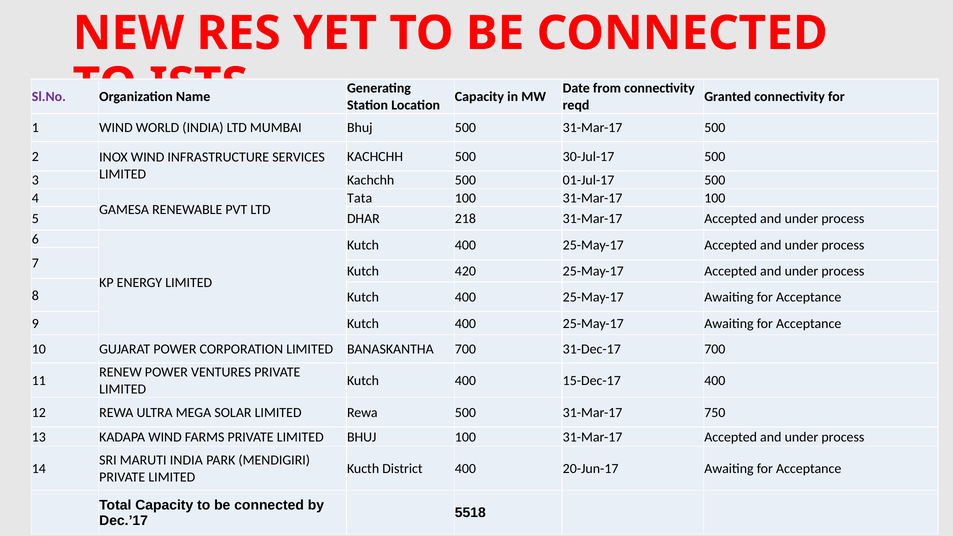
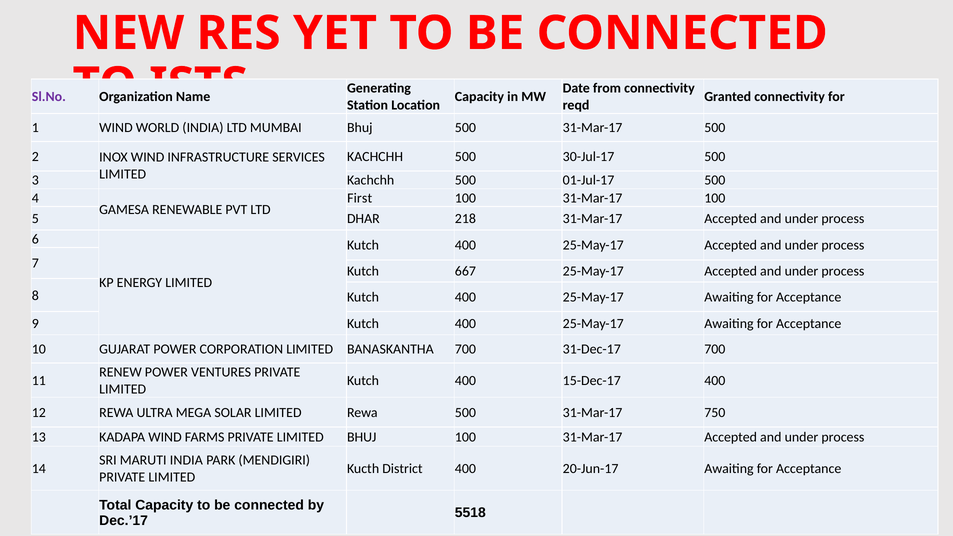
Tata: Tata -> First
420: 420 -> 667
